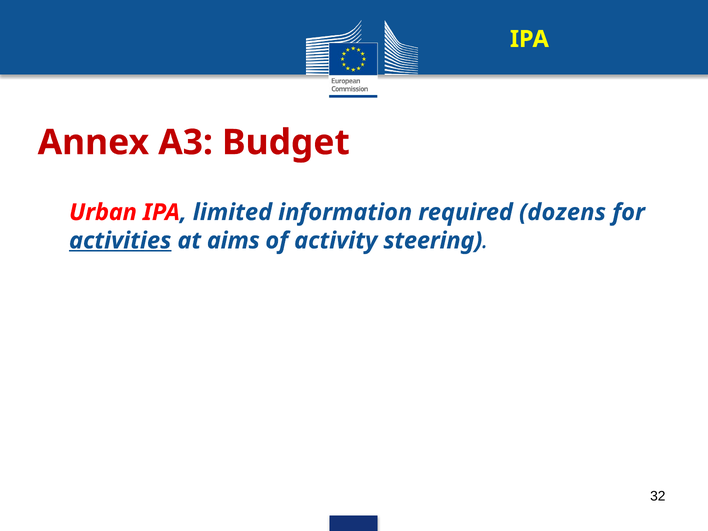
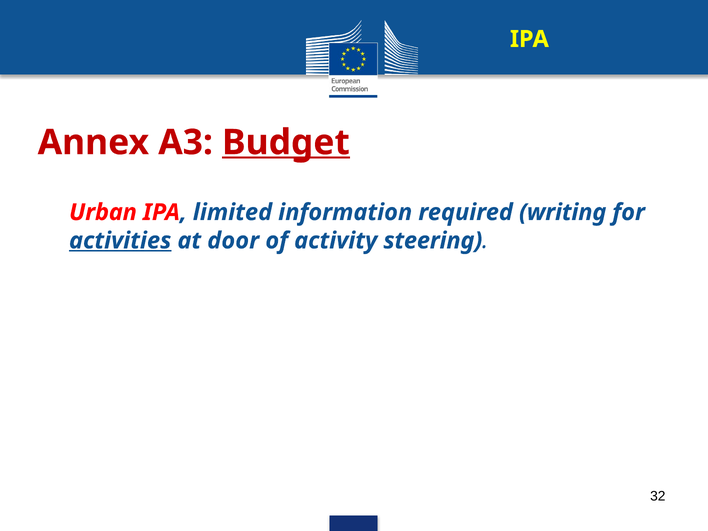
Budget underline: none -> present
dozens: dozens -> writing
aims: aims -> door
